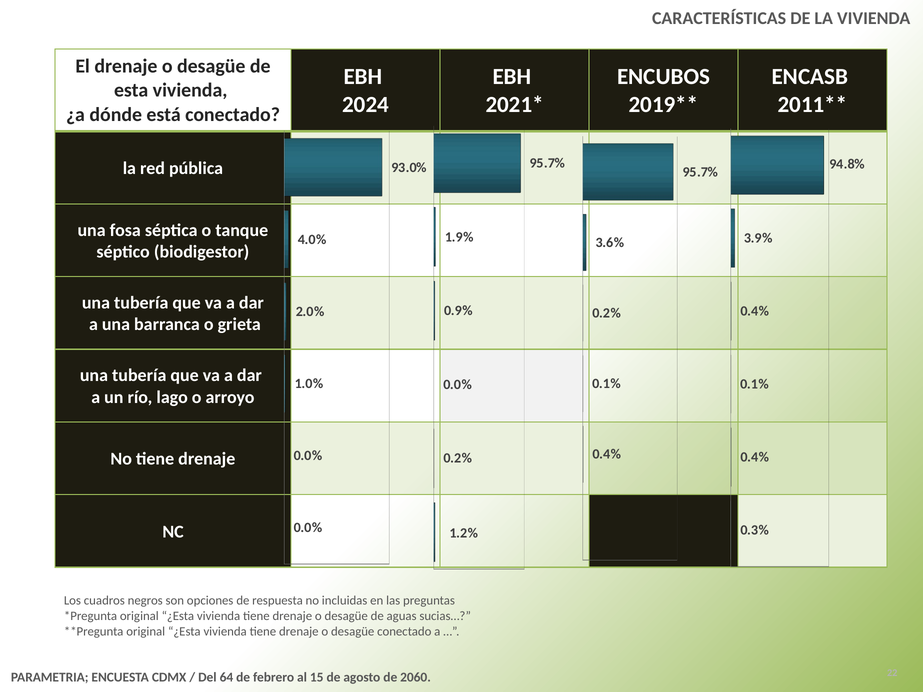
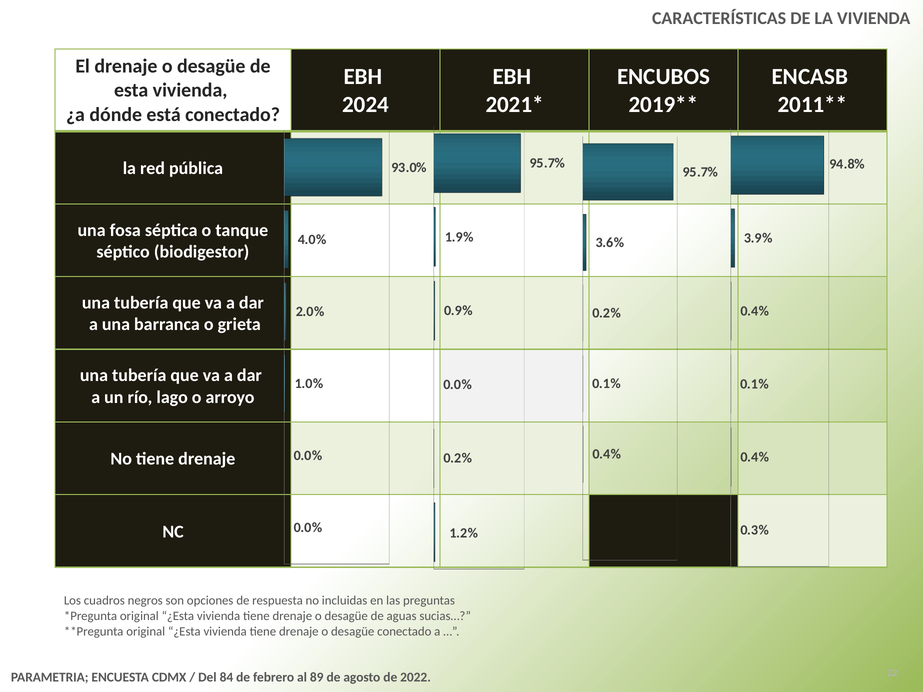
64: 64 -> 84
15: 15 -> 89
2060: 2060 -> 2022
